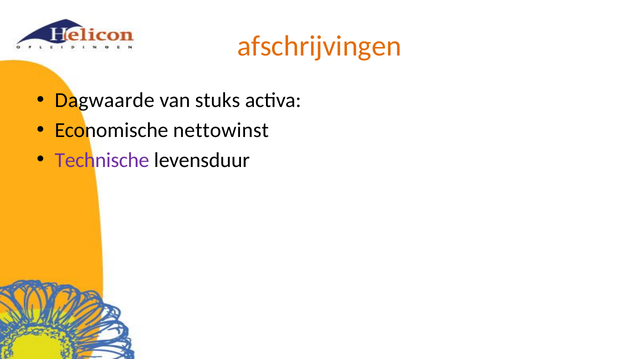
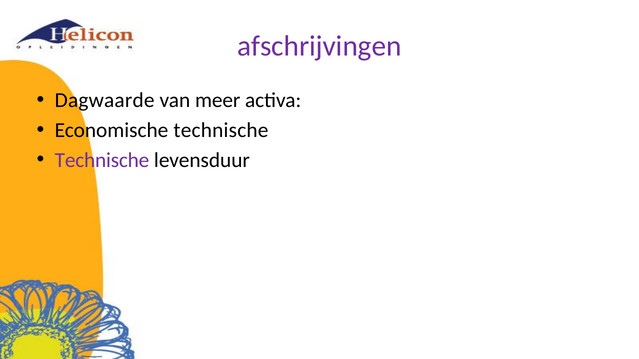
afschrijvingen colour: orange -> purple
stuks: stuks -> meer
Economische nettowinst: nettowinst -> technische
